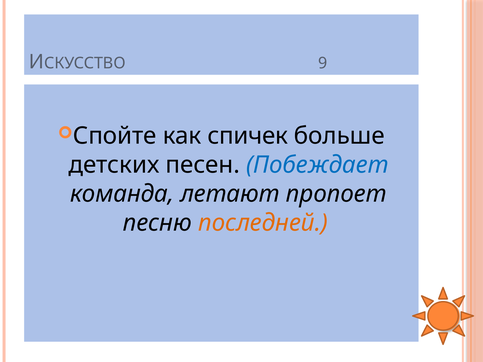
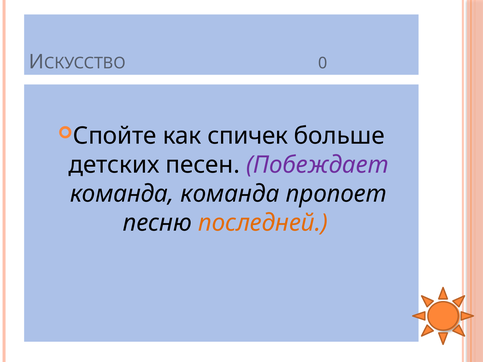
9: 9 -> 0
Побеждает colour: blue -> purple
команда летают: летают -> команда
